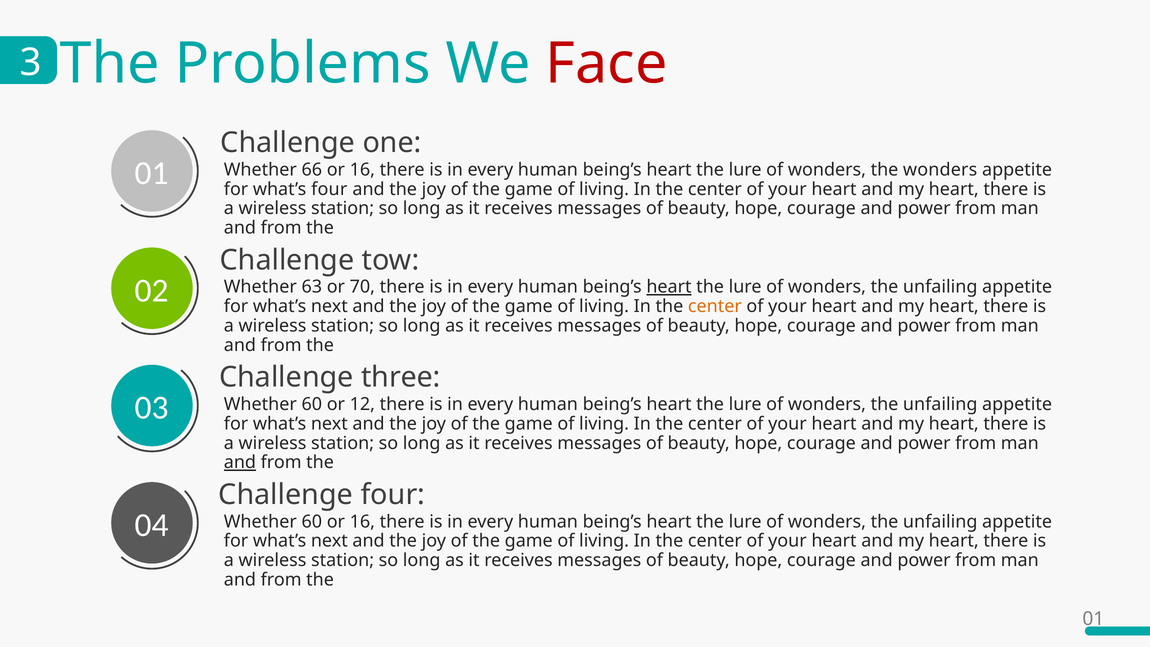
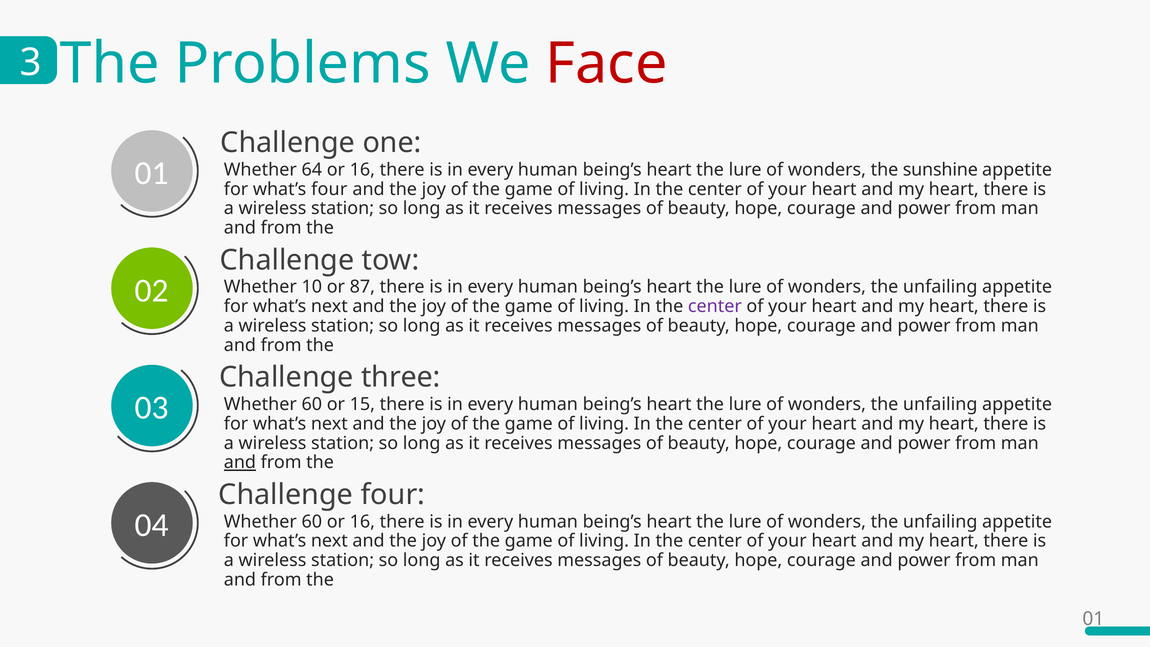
66: 66 -> 64
the wonders: wonders -> sunshine
63: 63 -> 10
70: 70 -> 87
heart at (669, 287) underline: present -> none
center at (715, 306) colour: orange -> purple
12: 12 -> 15
